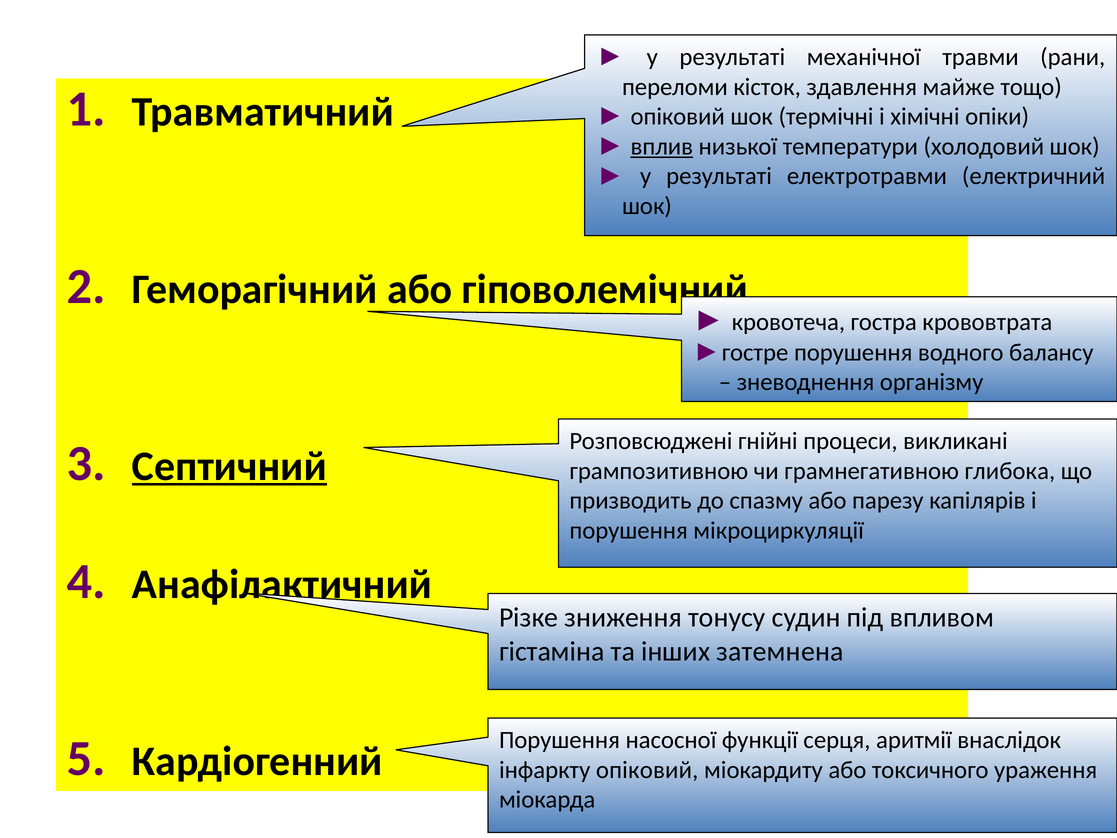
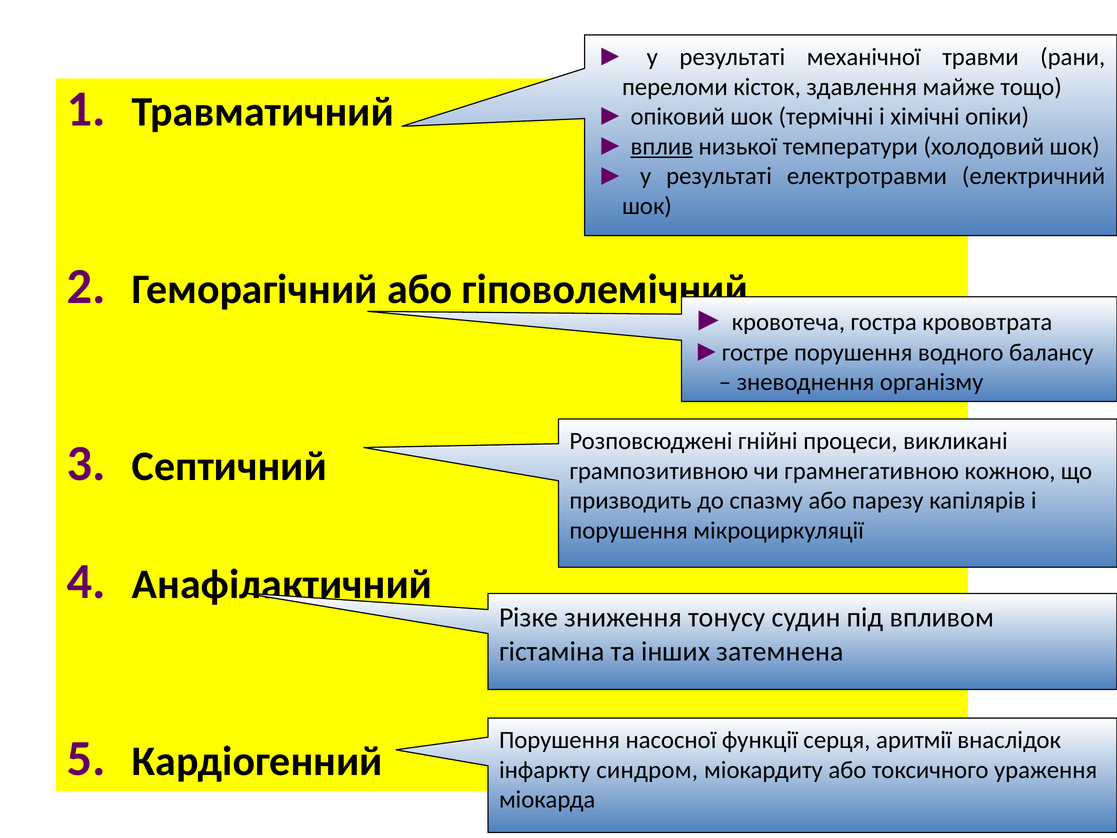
Септичний underline: present -> none
глибока: глибока -> кожною
інфаркту опіковий: опіковий -> синдром
